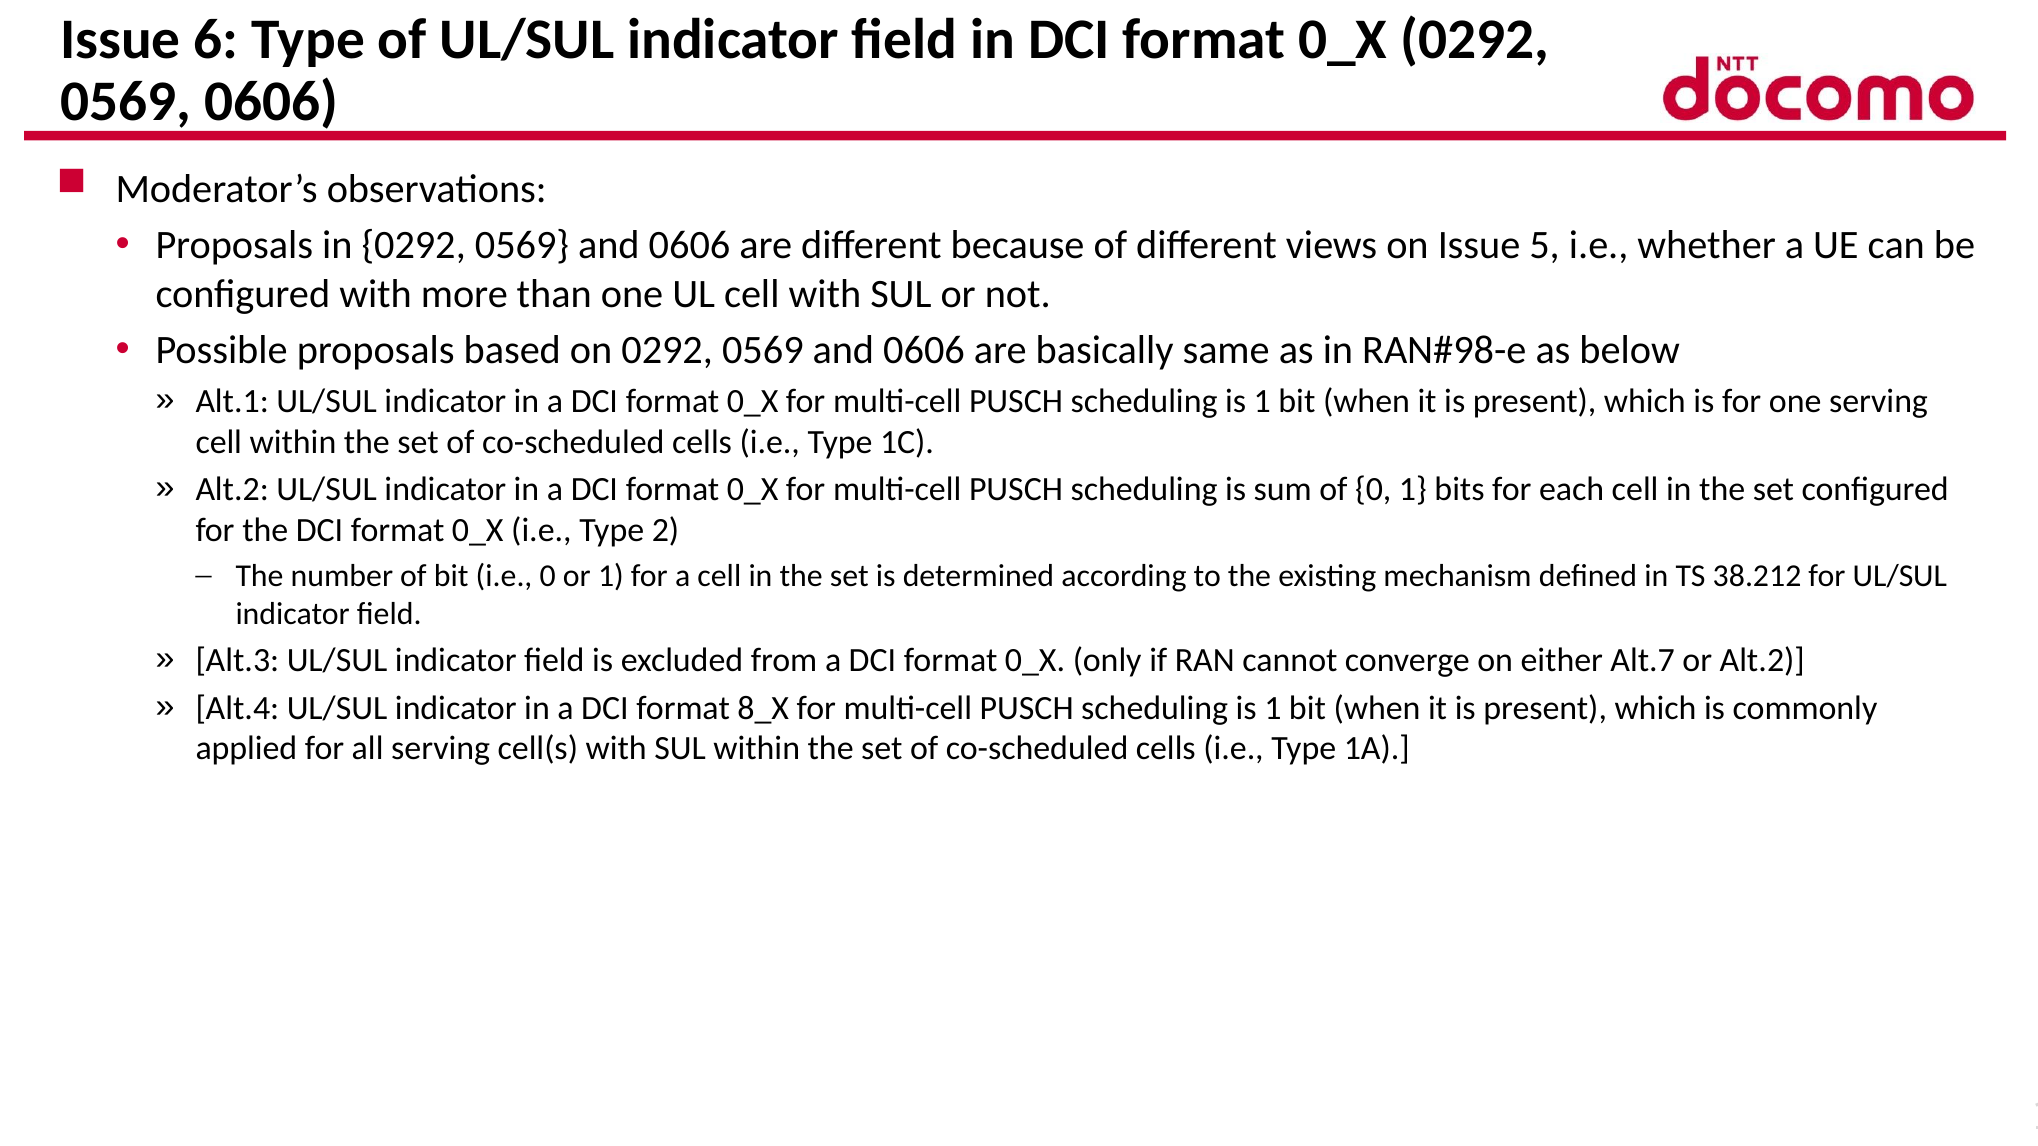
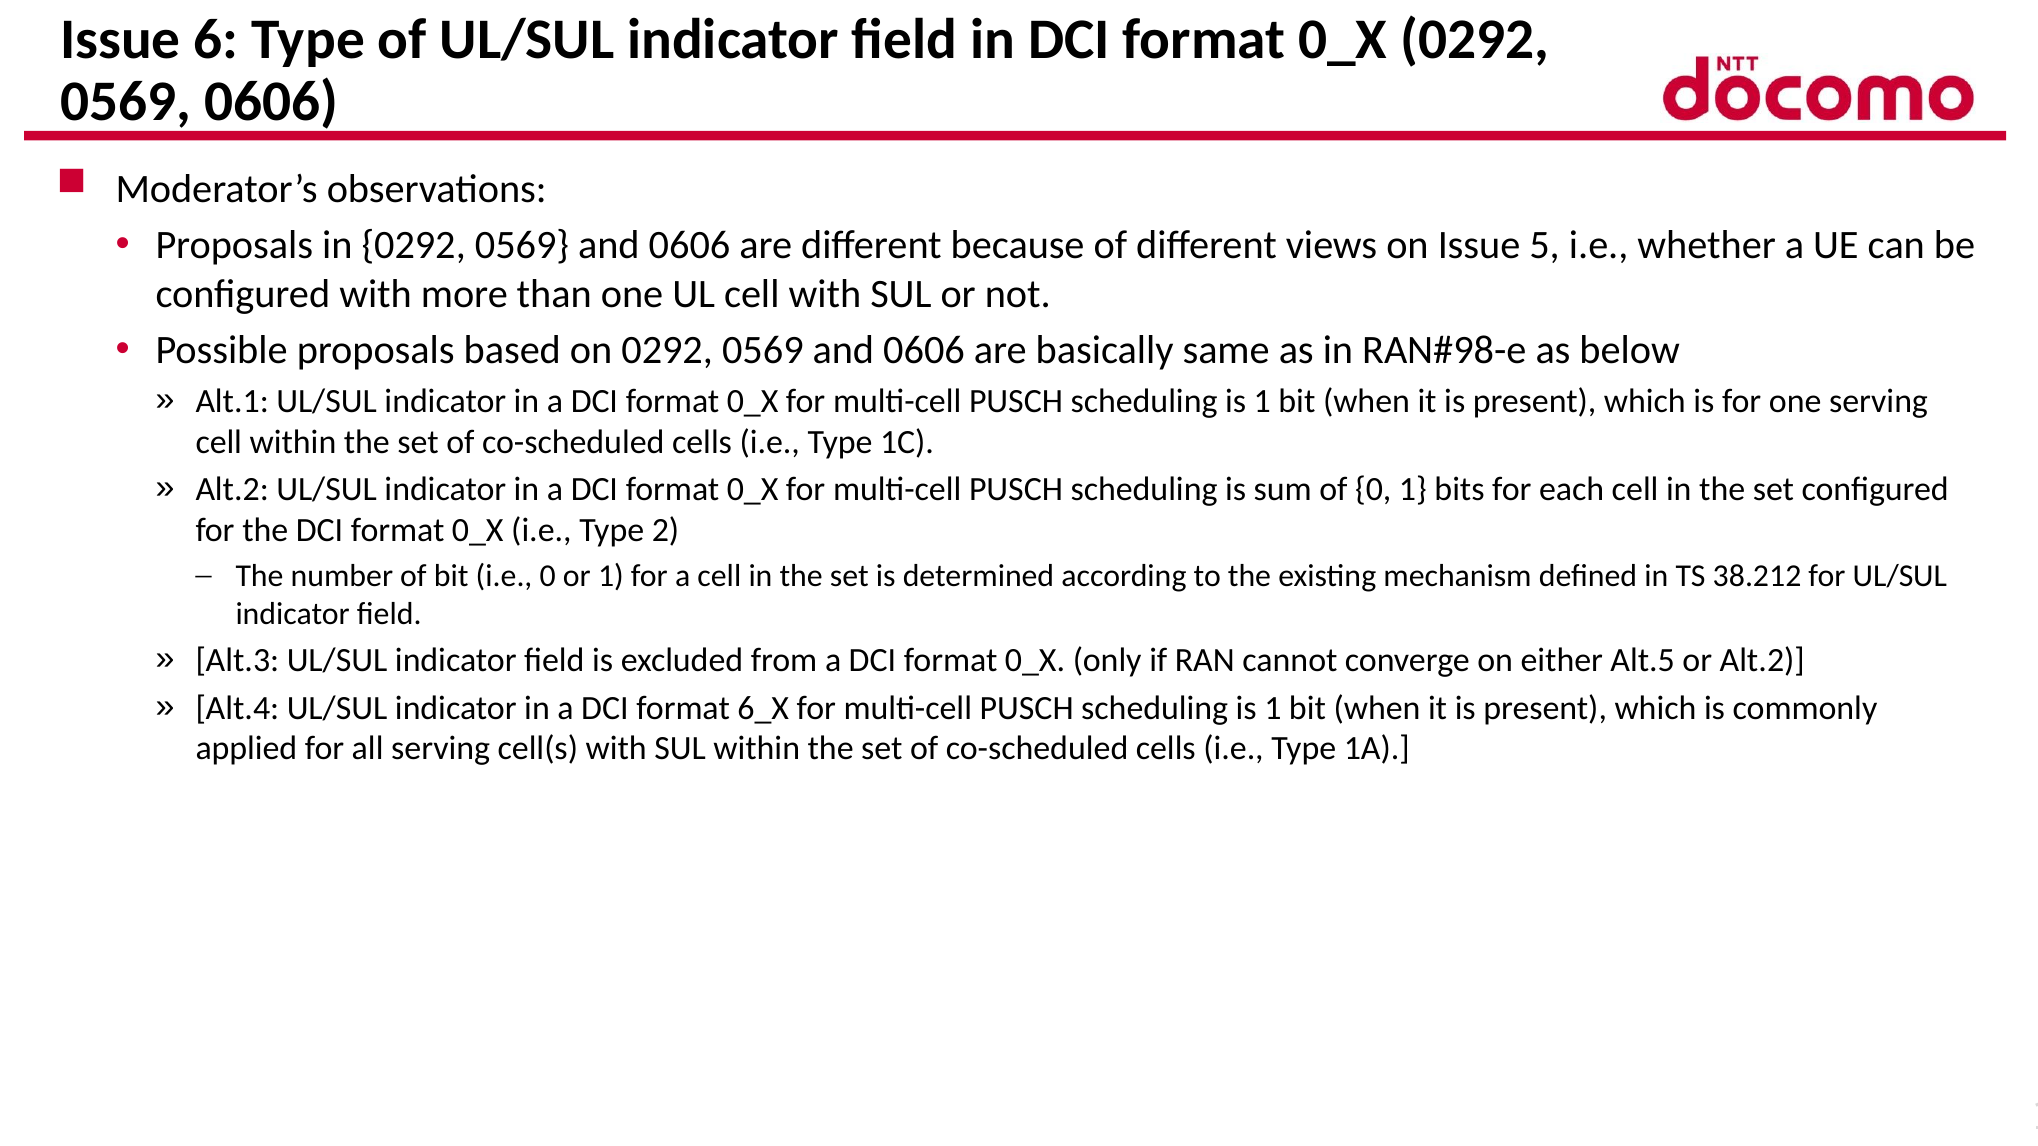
Alt.7: Alt.7 -> Alt.5
8_X: 8_X -> 6_X
